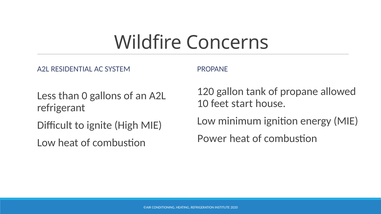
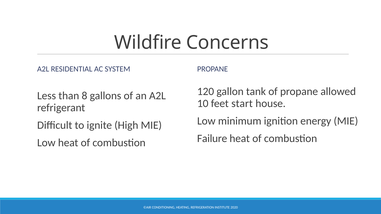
0: 0 -> 8
Power: Power -> Failure
